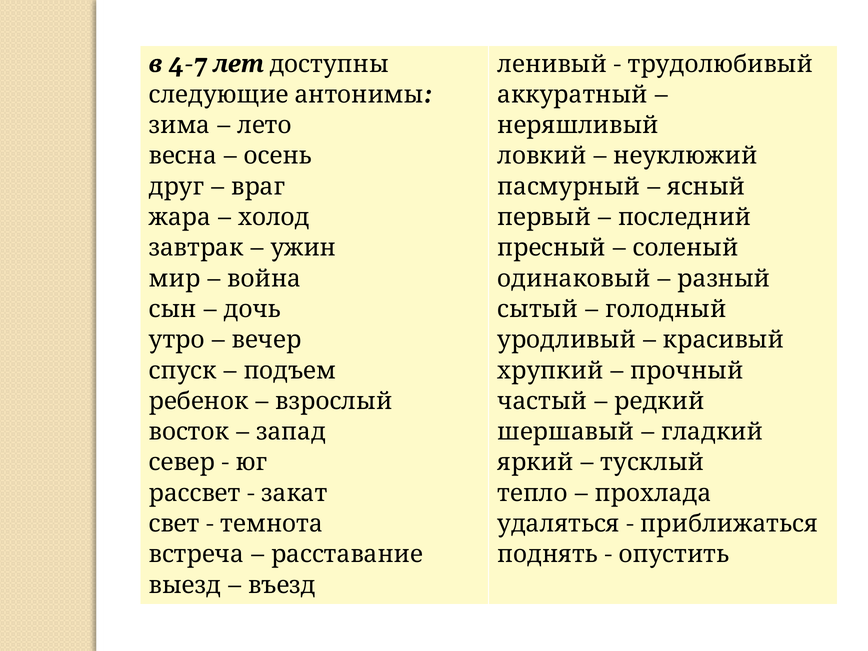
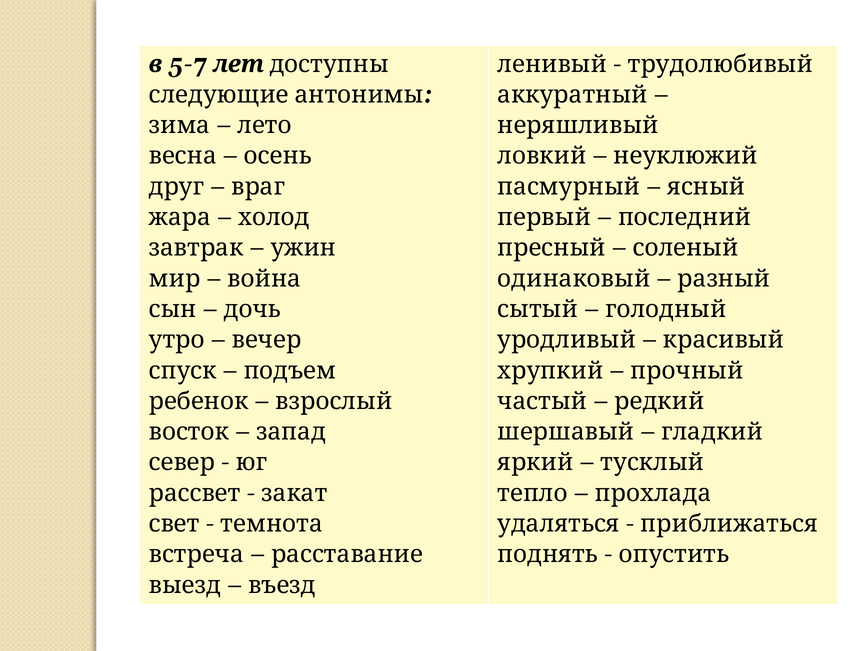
4-7: 4-7 -> 5-7
